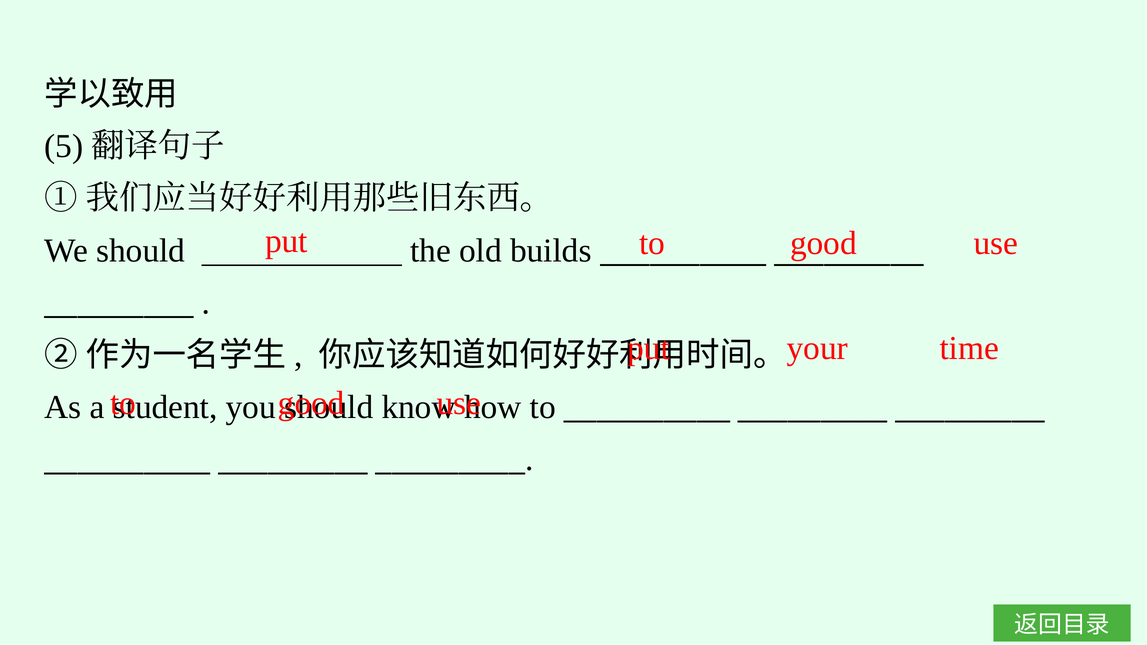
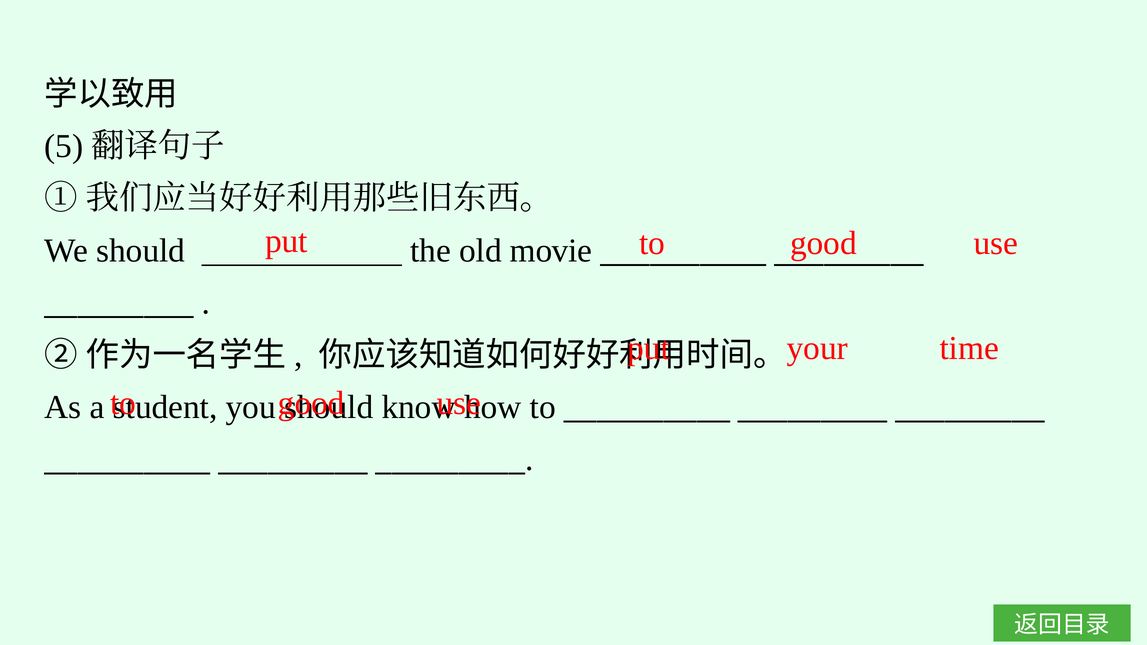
builds: builds -> movie
